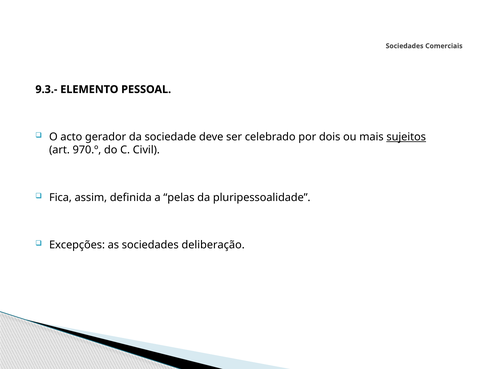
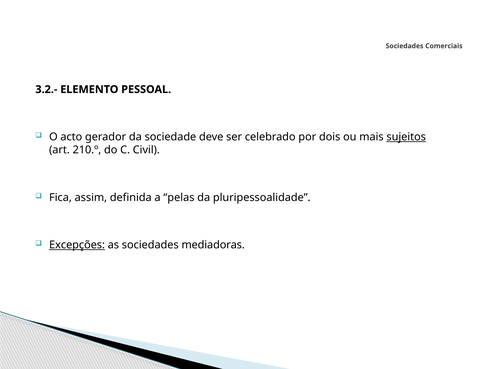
9.3.-: 9.3.- -> 3.2.-
970.º: 970.º -> 210.º
Excepções underline: none -> present
deliberação: deliberação -> mediadoras
